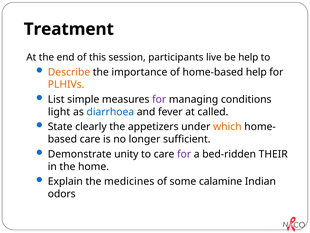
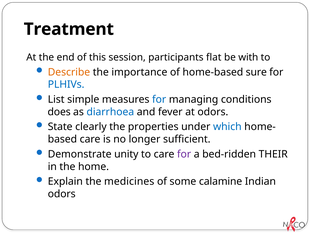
live: live -> flat
be help: help -> with
home-based help: help -> sure
PLHIVs colour: orange -> blue
for at (159, 99) colour: purple -> blue
light: light -> does
at called: called -> odors
appetizers: appetizers -> properties
which colour: orange -> blue
